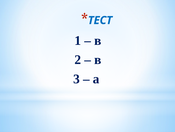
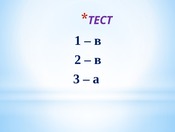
ТЕСТ colour: blue -> purple
